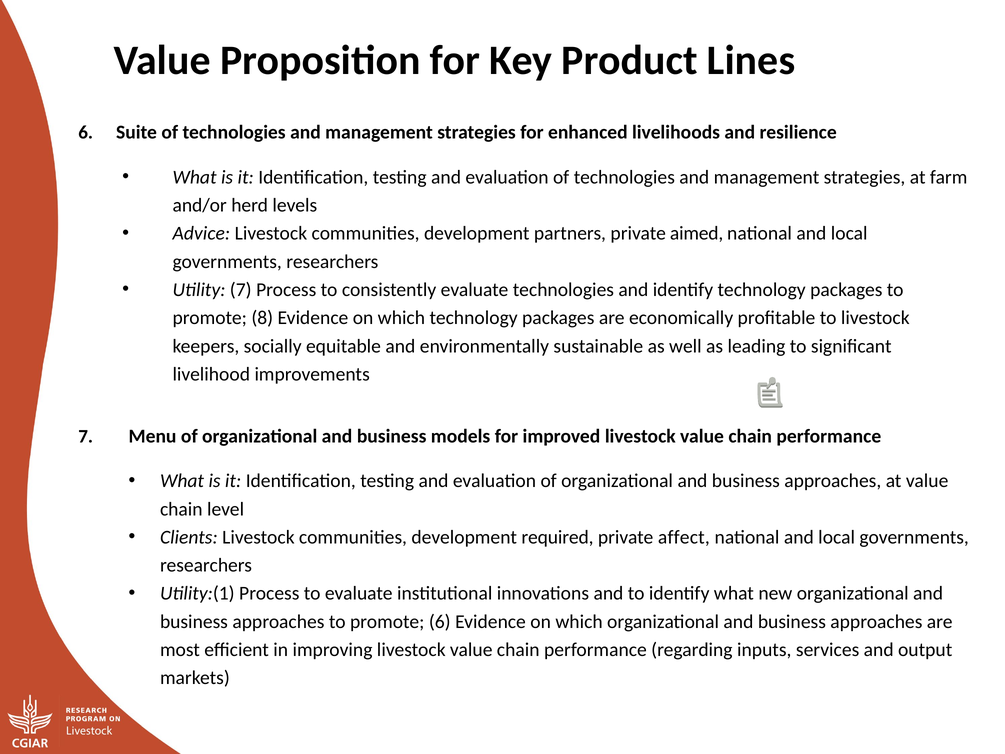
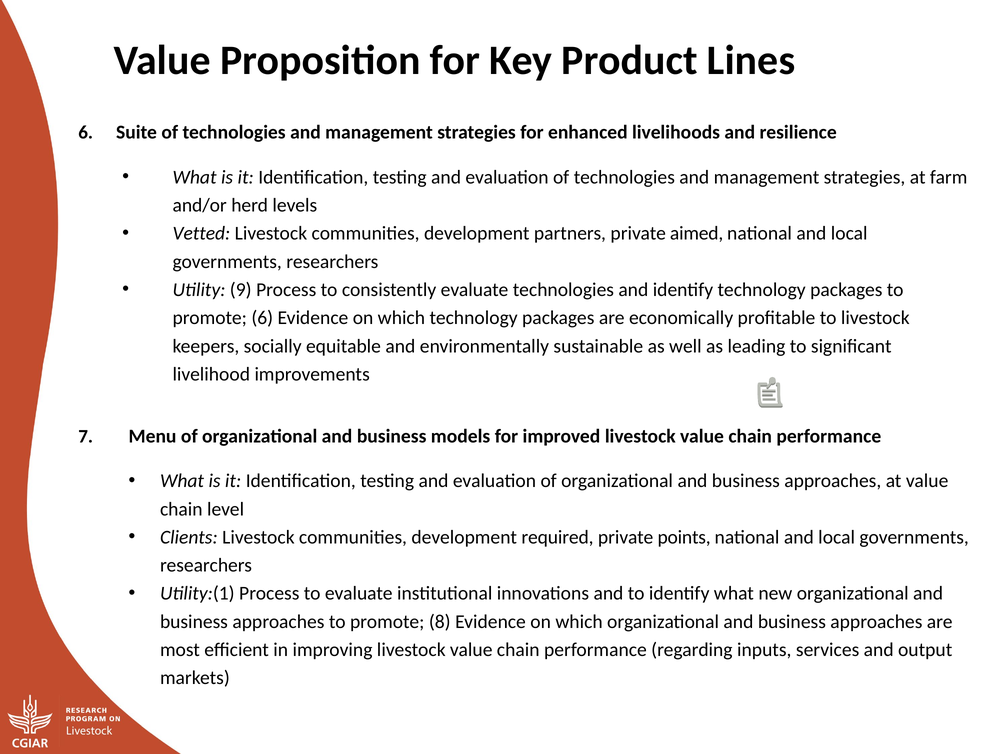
Advice: Advice -> Vetted
Utility 7: 7 -> 9
promote 8: 8 -> 6
affect: affect -> points
promote 6: 6 -> 8
